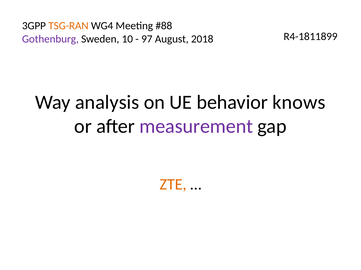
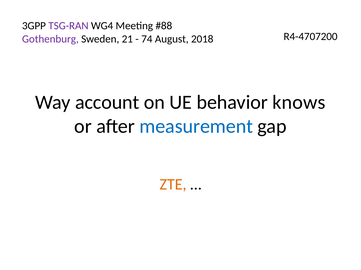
TSG-RAN colour: orange -> purple
10: 10 -> 21
97: 97 -> 74
R4-1811899: R4-1811899 -> R4-4707200
analysis: analysis -> account
measurement colour: purple -> blue
